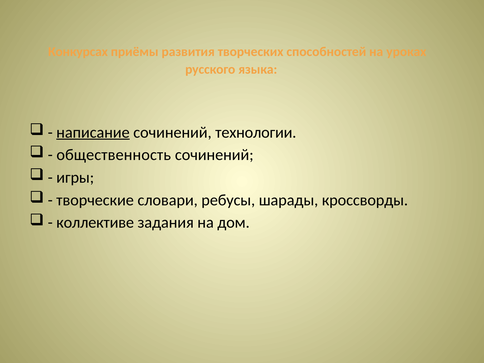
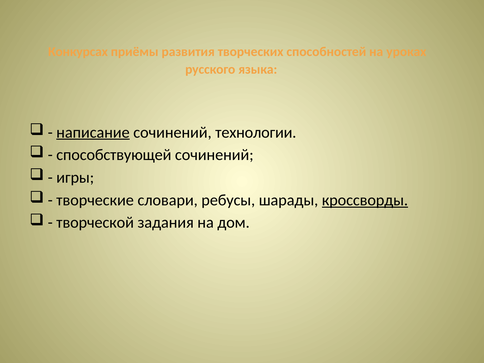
общественность: общественность -> способствующей
кроссворды underline: none -> present
коллективе: коллективе -> творческой
